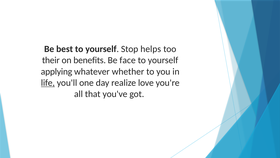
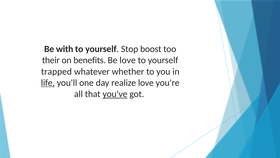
best: best -> with
helps: helps -> boost
Be face: face -> love
applying: applying -> trapped
you've underline: none -> present
